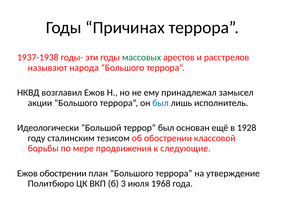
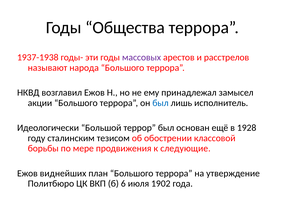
Причинах: Причинах -> Общества
массовых colour: green -> purple
Ежов обострении: обострении -> виднейших
3: 3 -> 6
1968: 1968 -> 1902
